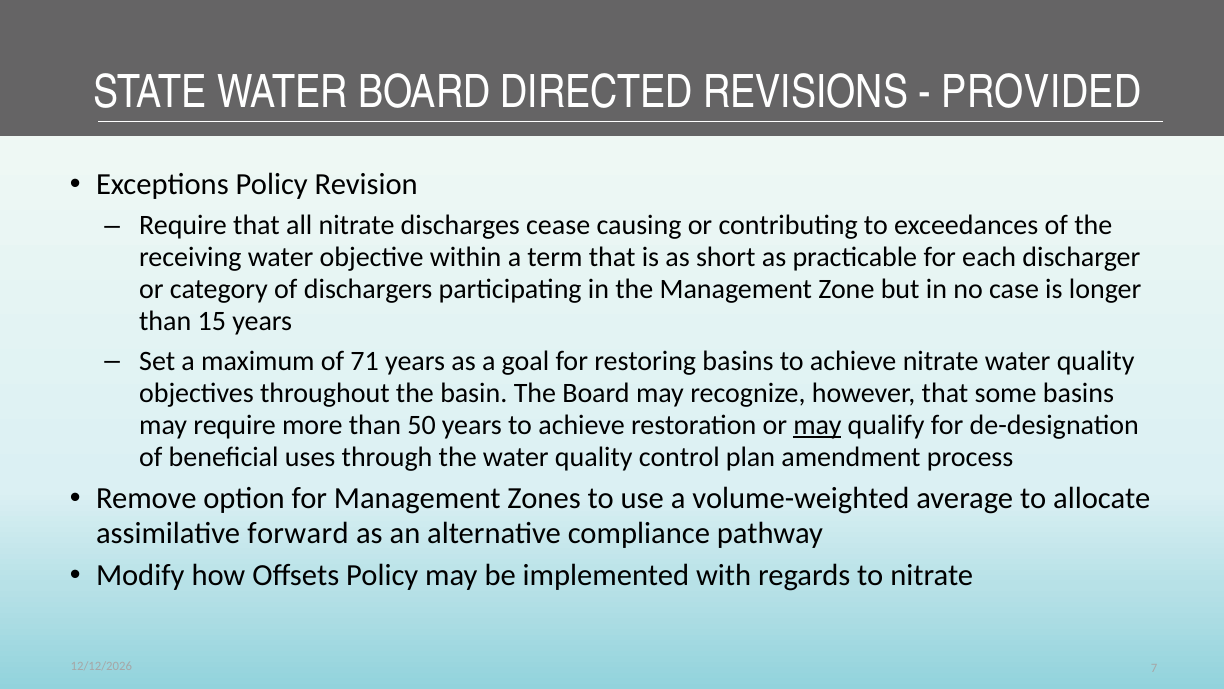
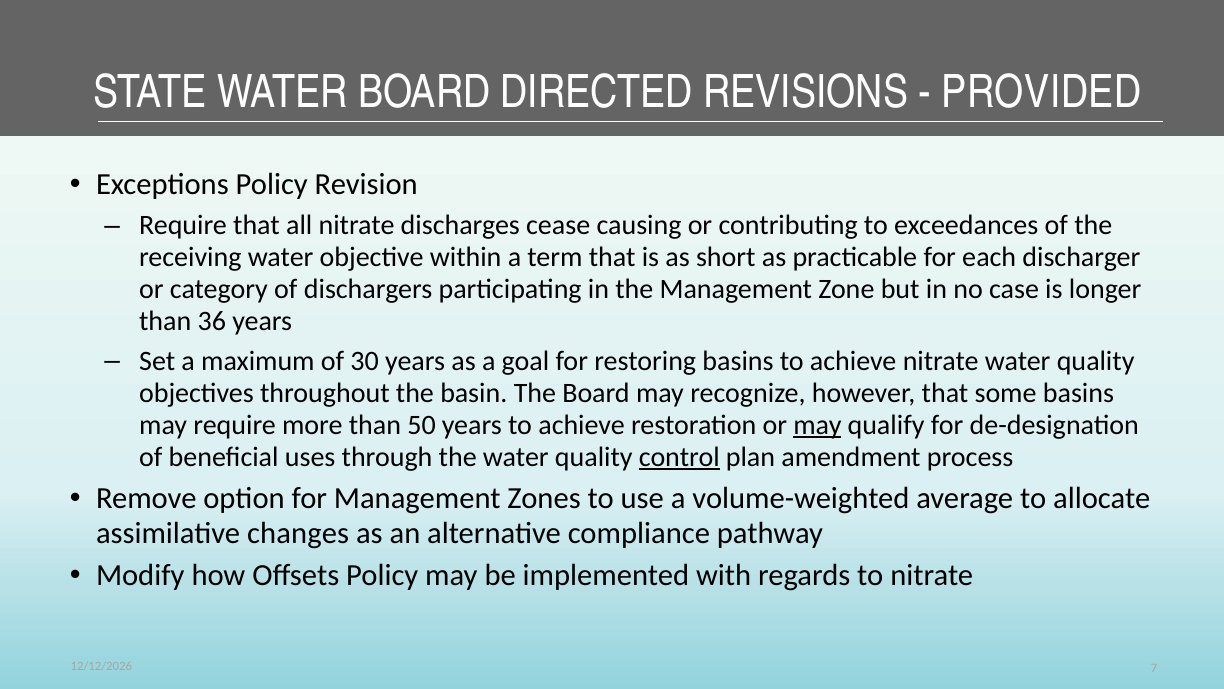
15: 15 -> 36
71: 71 -> 30
control underline: none -> present
forward: forward -> changes
